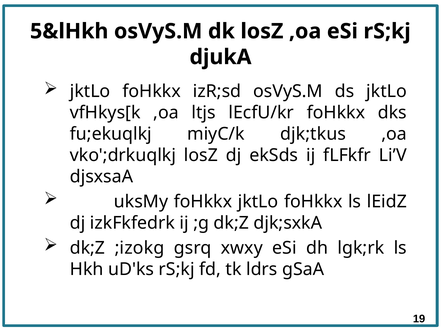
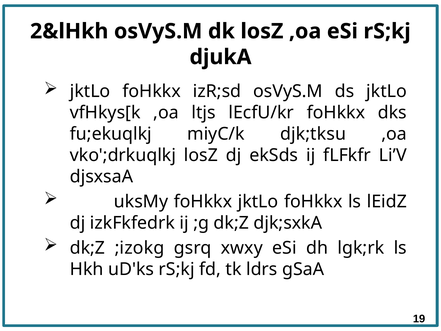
5&lHkh: 5&lHkh -> 2&lHkh
djk;tkus: djk;tkus -> djk;tksu
